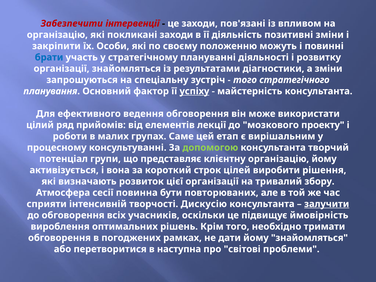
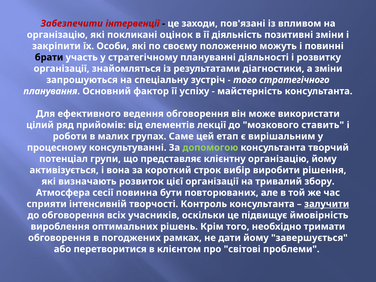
покликані заходи: заходи -> оцінок
брати colour: blue -> black
успіху underline: present -> none
проекту: проекту -> ставить
цілей: цілей -> вибір
Дискусію: Дискусію -> Контроль
йому знайомляться: знайомляться -> завершується
наступна: наступна -> клієнтом
